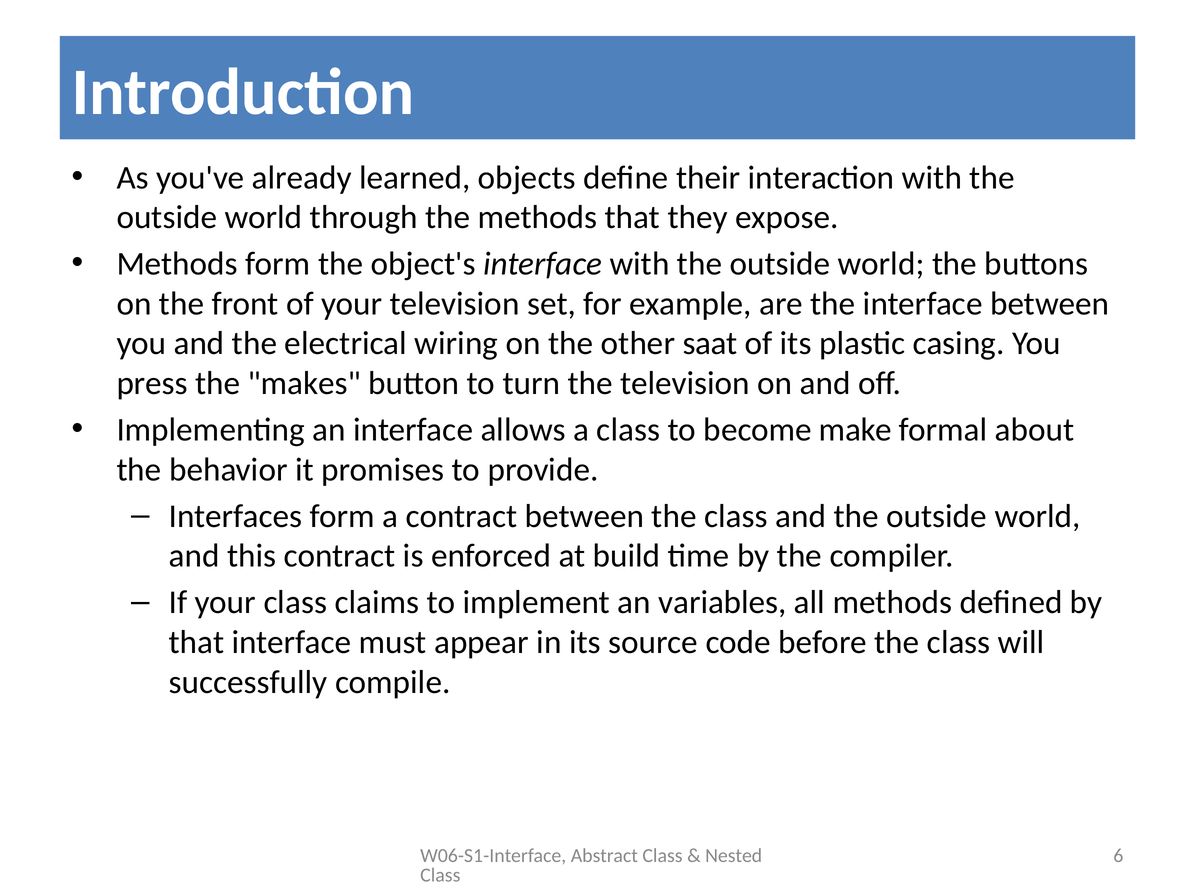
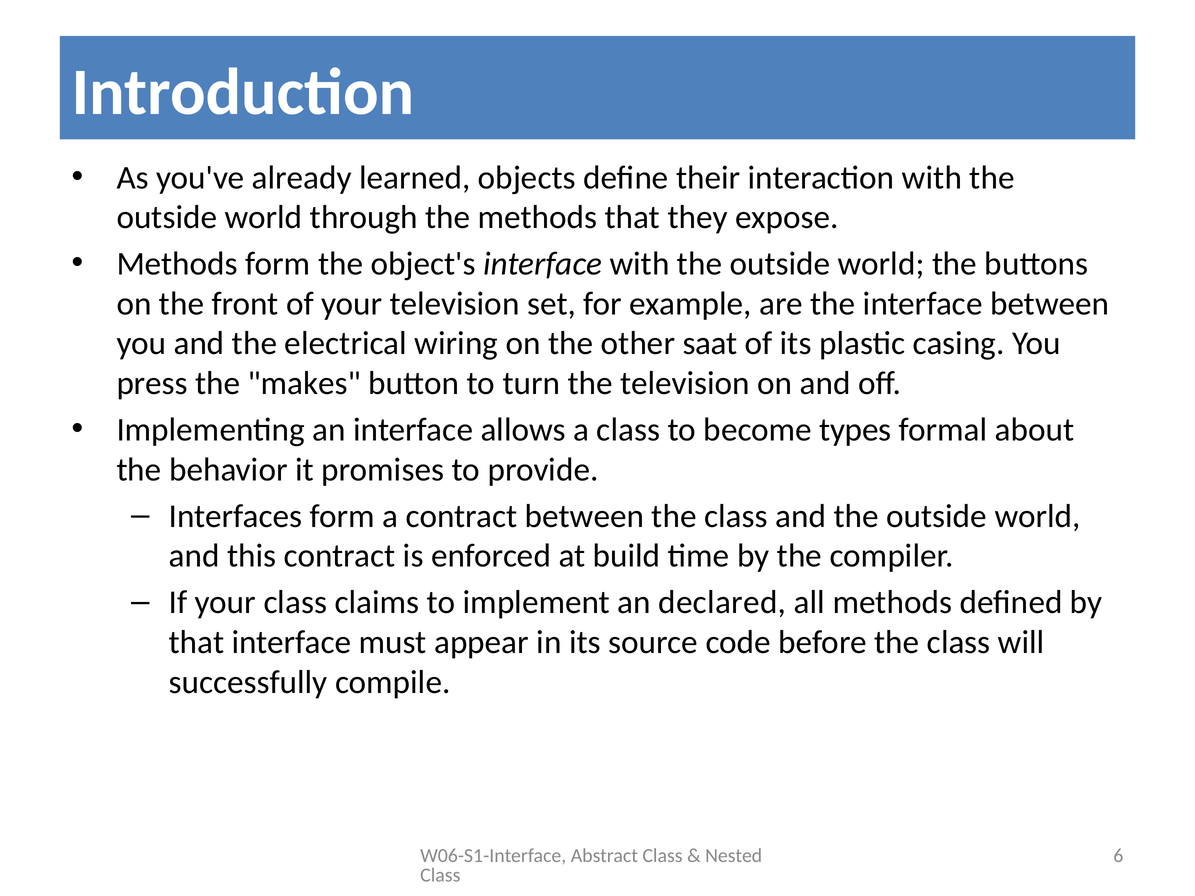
make: make -> types
variables: variables -> declared
